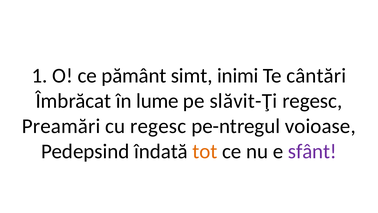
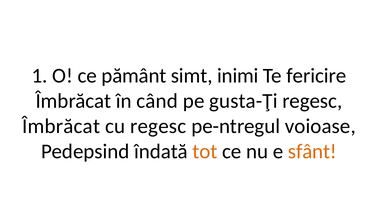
cântări: cântări -> fericire
lume: lume -> când
slăvit-Ţi: slăvit-Ţi -> gusta-Ţi
Preamări at (61, 126): Preamări -> Îmbrăcat
sfânt colour: purple -> orange
